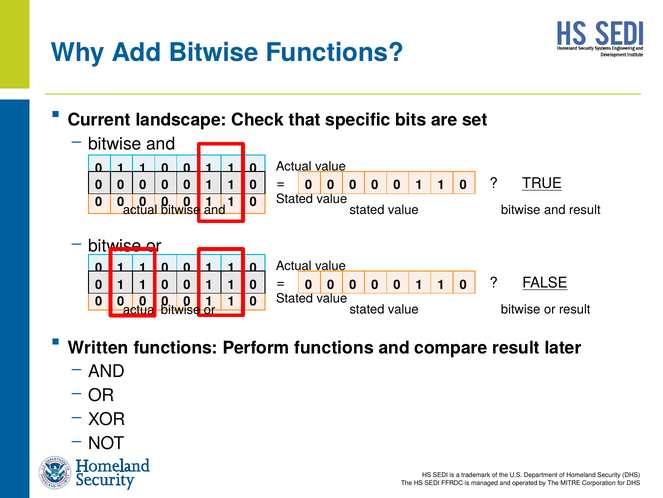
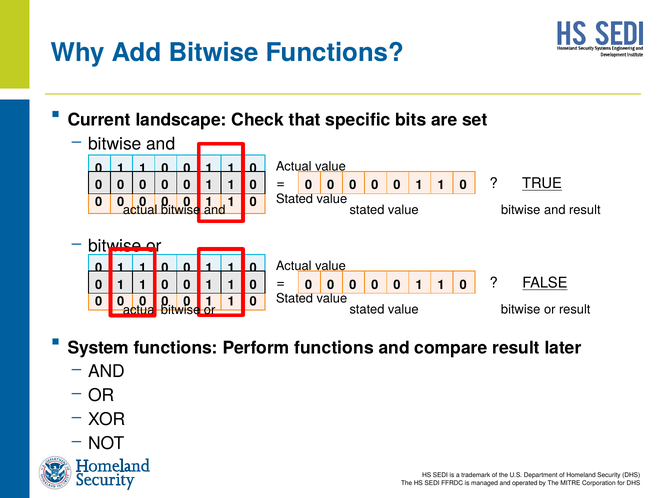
Written: Written -> System
